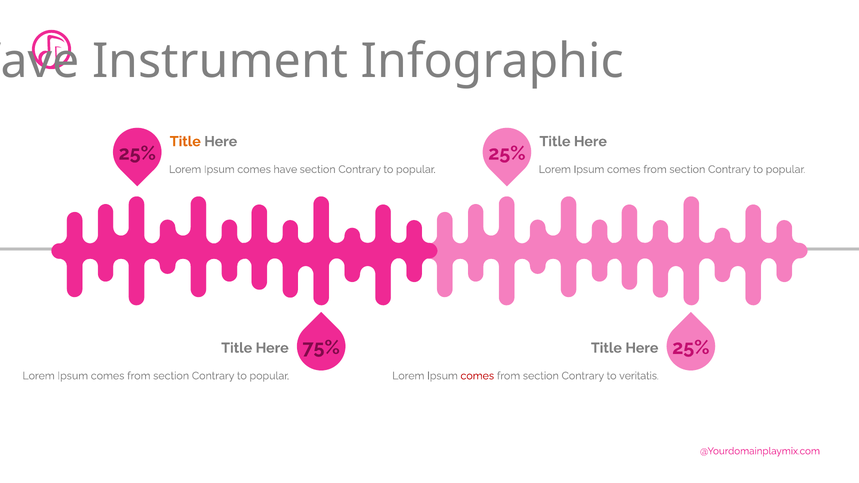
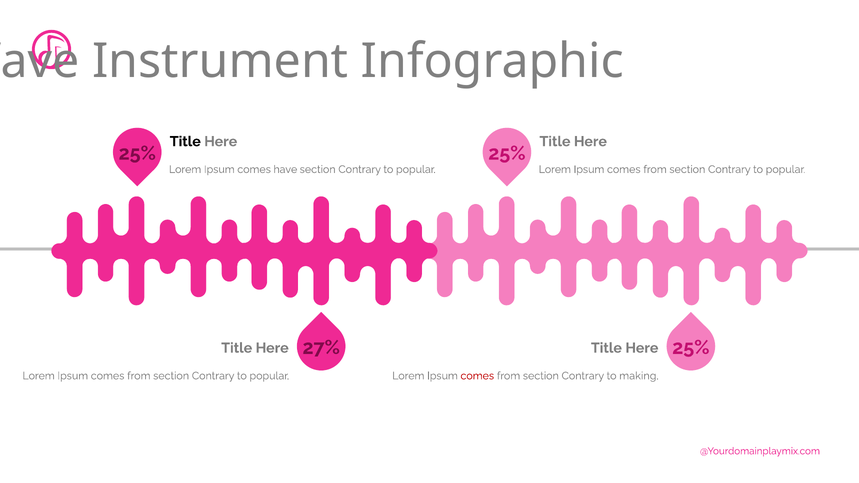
Title at (185, 142) colour: orange -> black
75%: 75% -> 27%
veritatis: veritatis -> making
